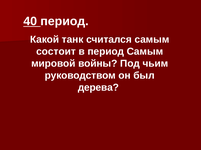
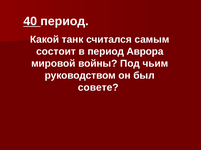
период Самым: Самым -> Аврора
дерева: дерева -> совете
